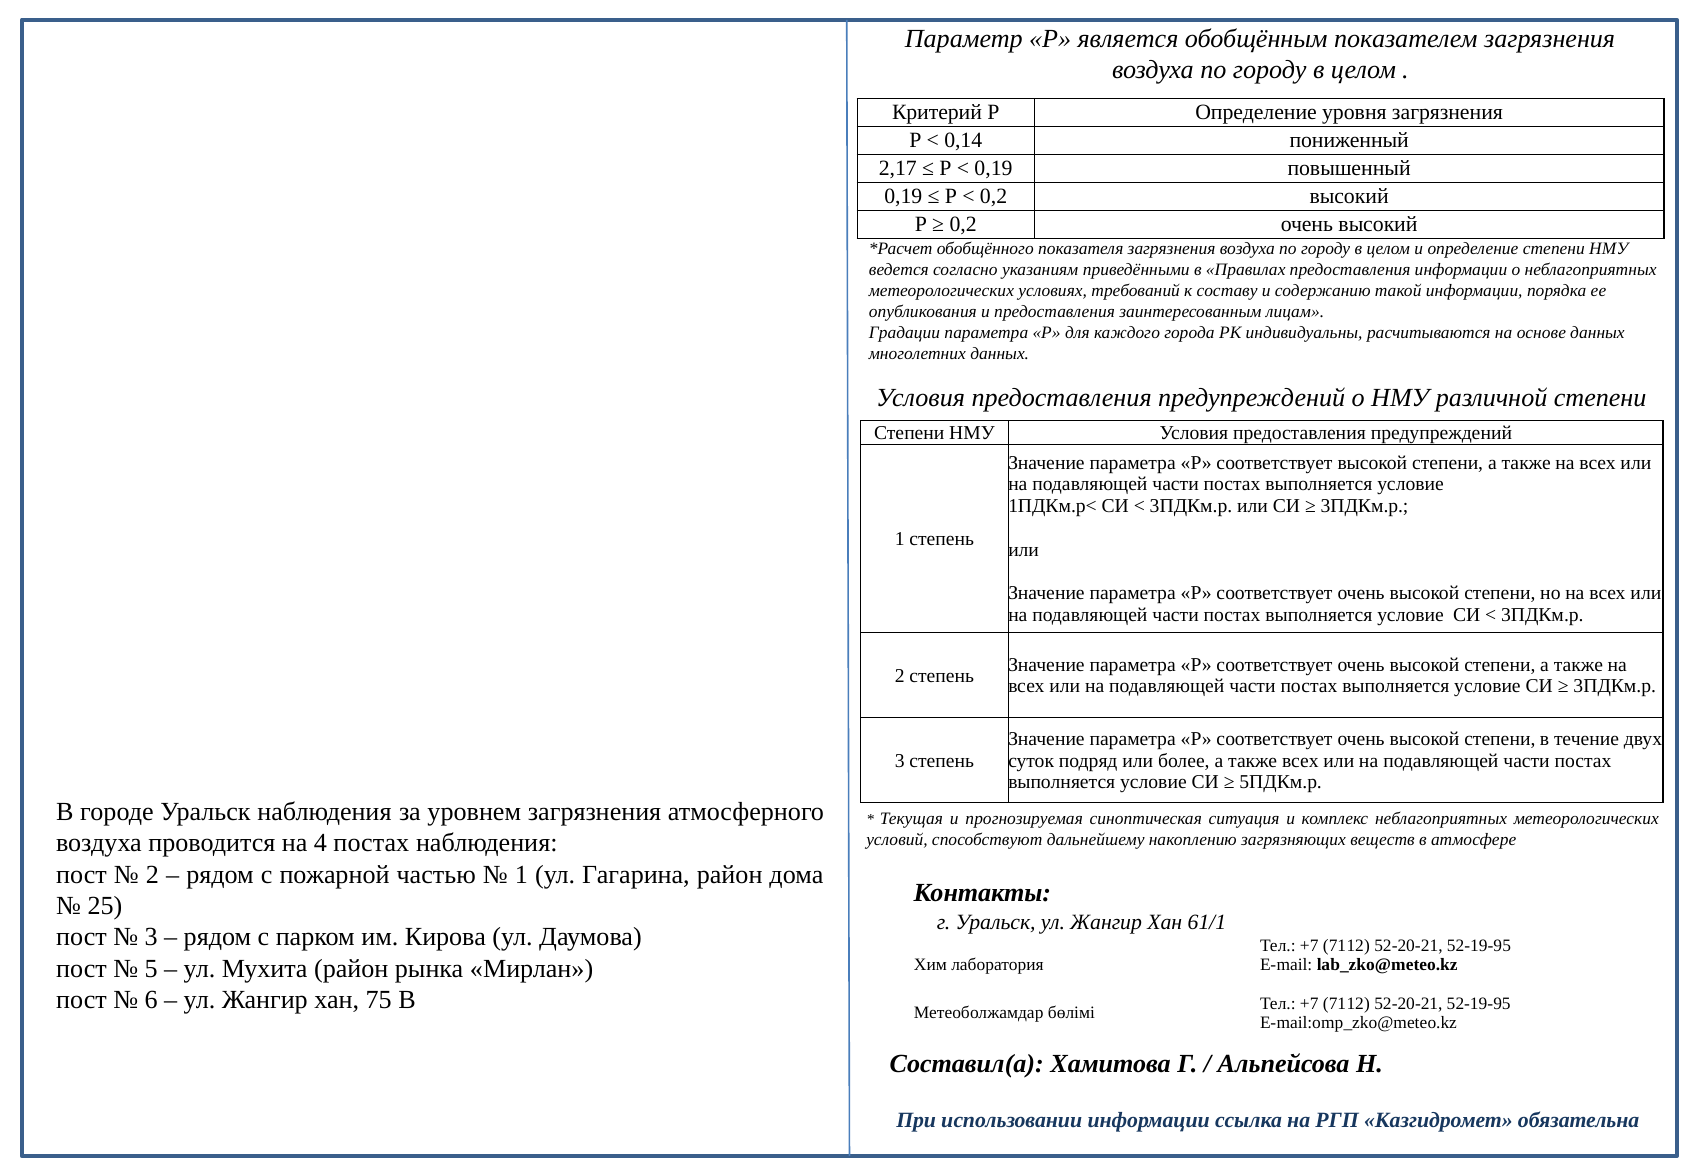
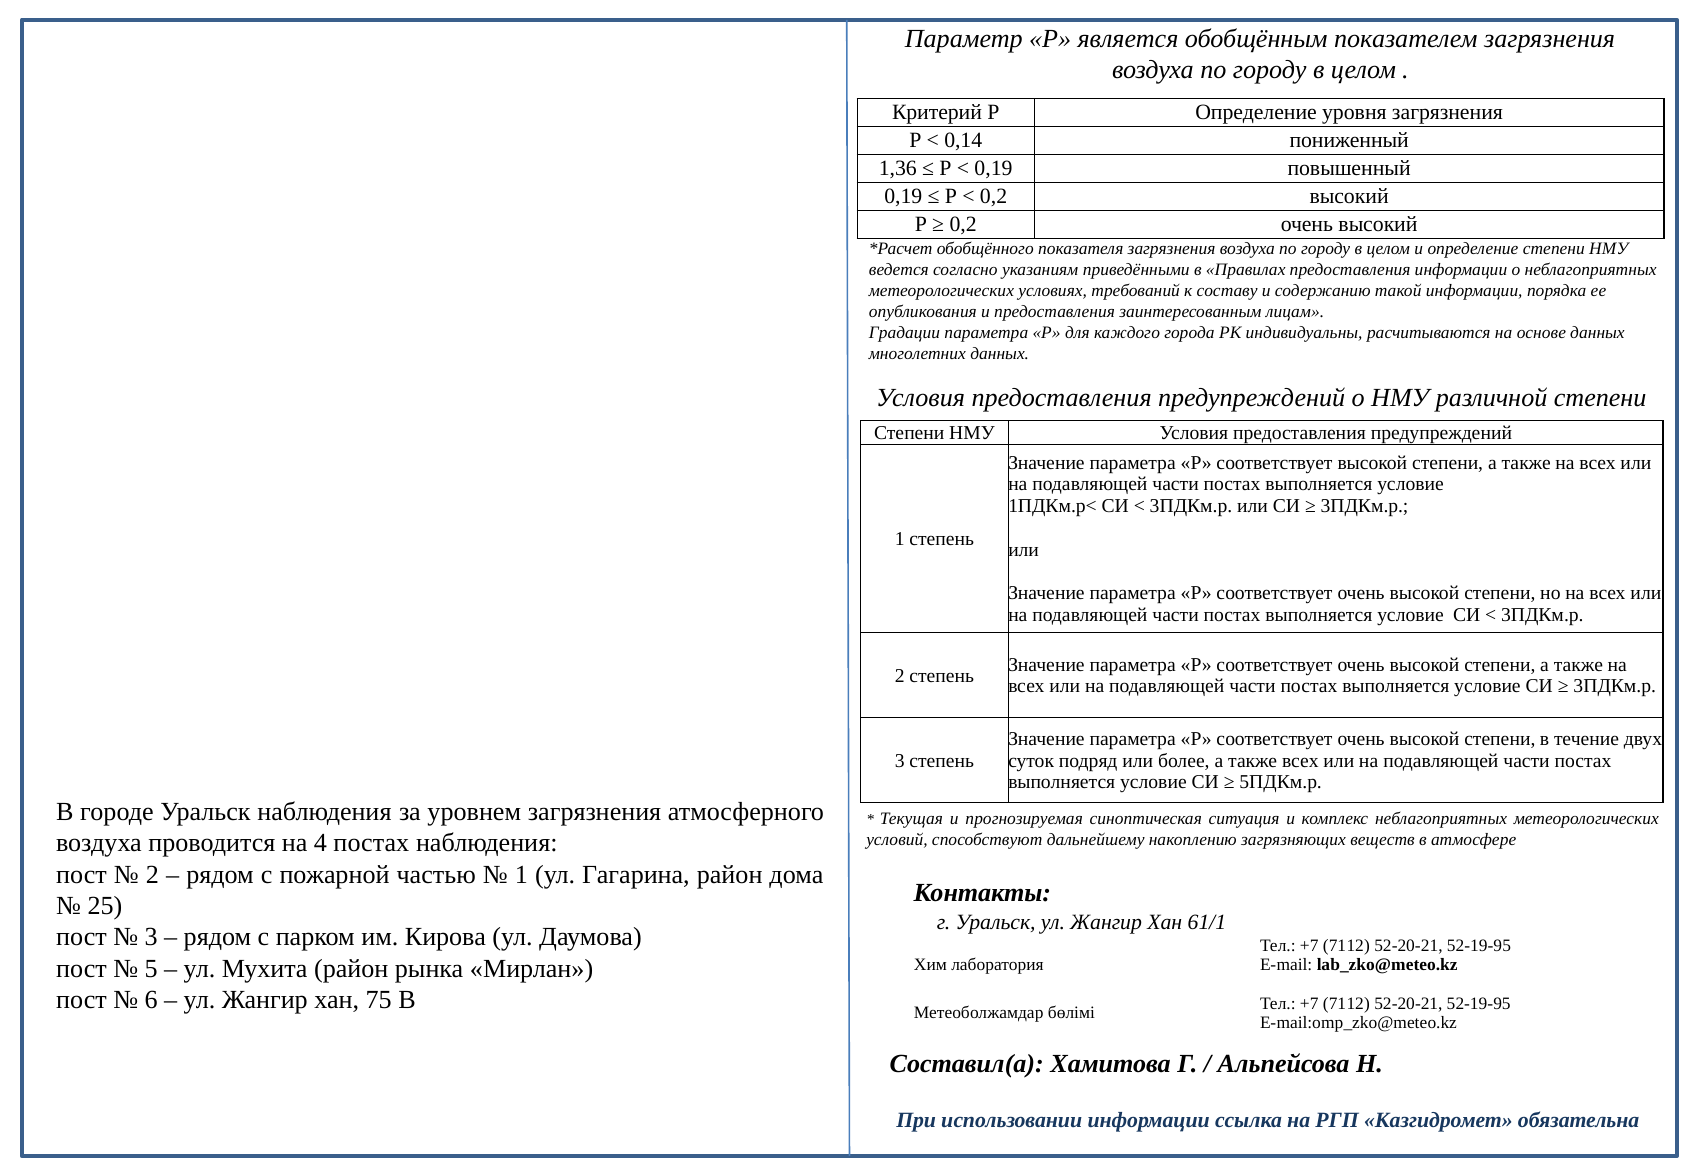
2,17: 2,17 -> 1,36
